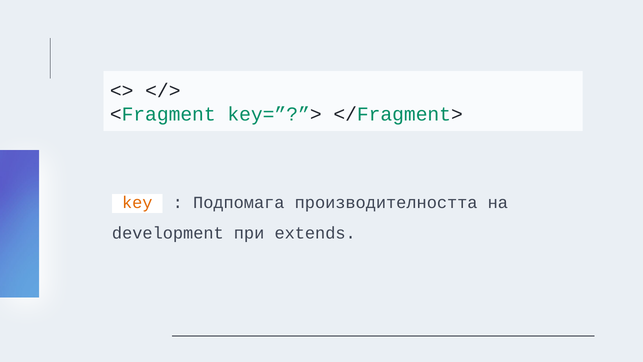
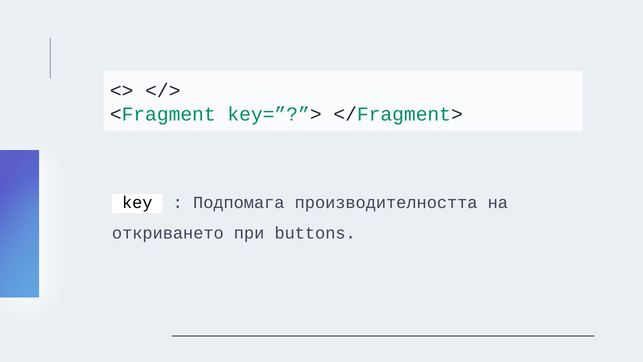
key colour: orange -> black
development: development -> откриването
extends: extends -> buttons
